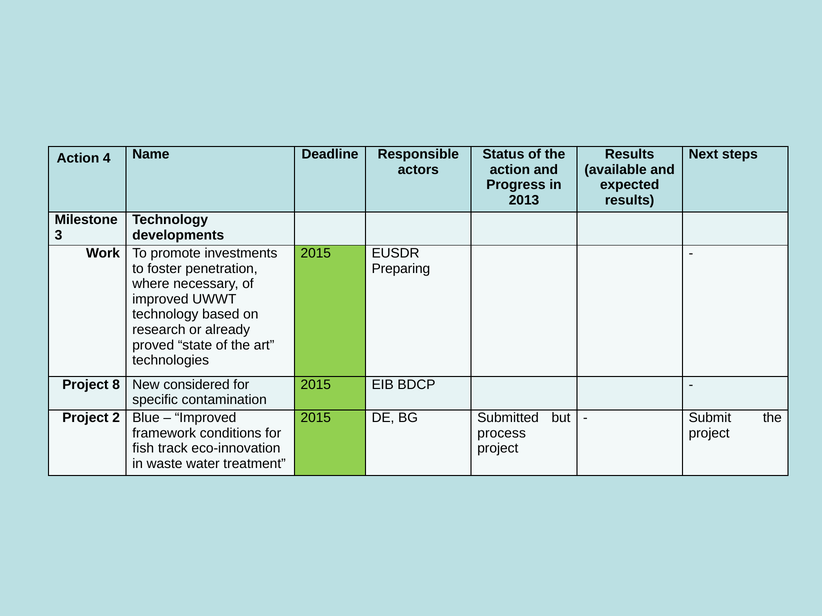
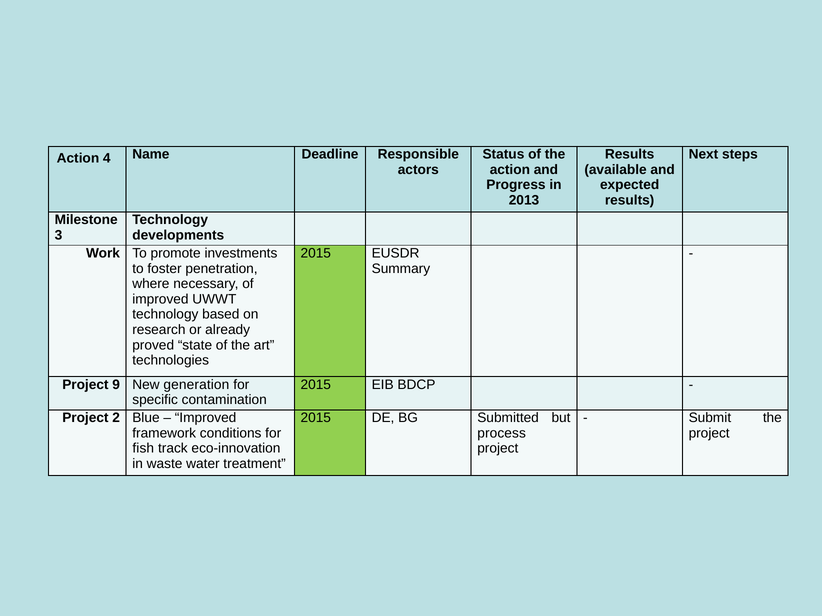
Preparing: Preparing -> Summary
8: 8 -> 9
considered: considered -> generation
